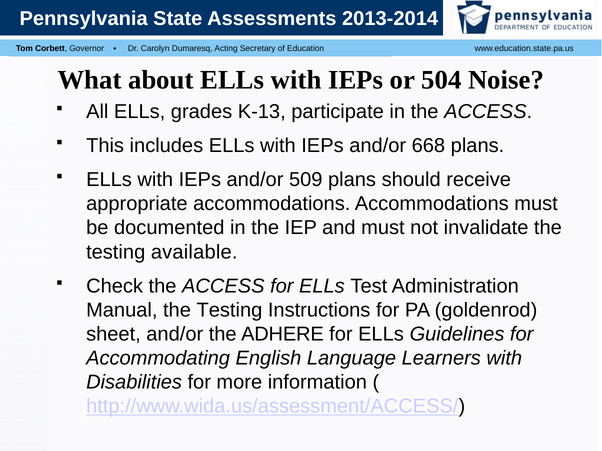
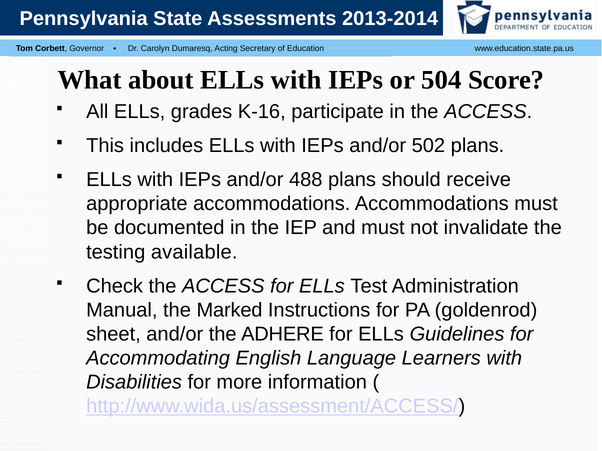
Noise: Noise -> Score
K-13: K-13 -> K-16
668: 668 -> 502
509: 509 -> 488
Manual the Testing: Testing -> Marked
